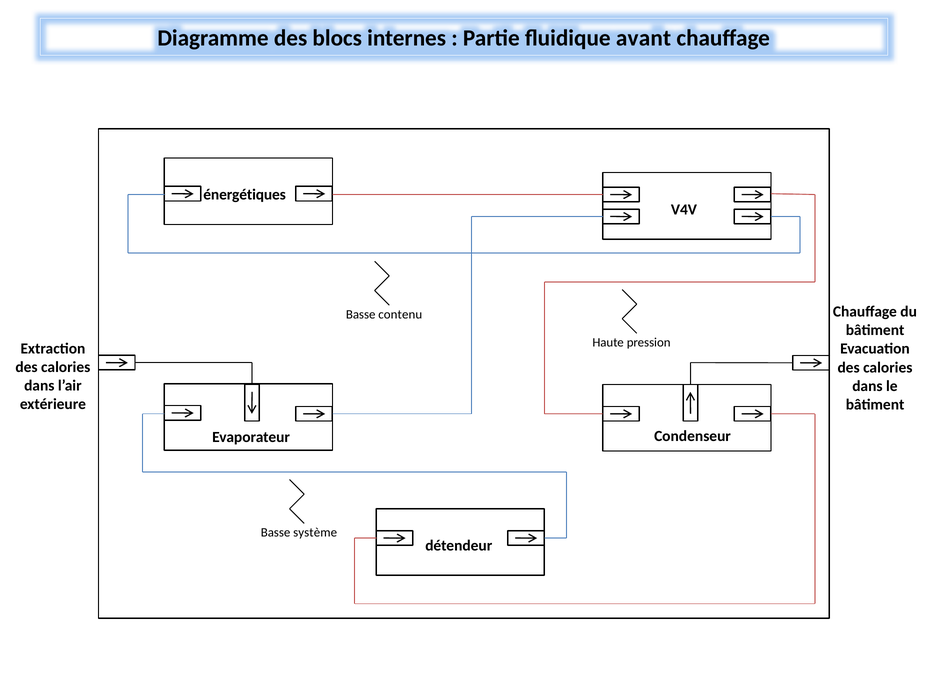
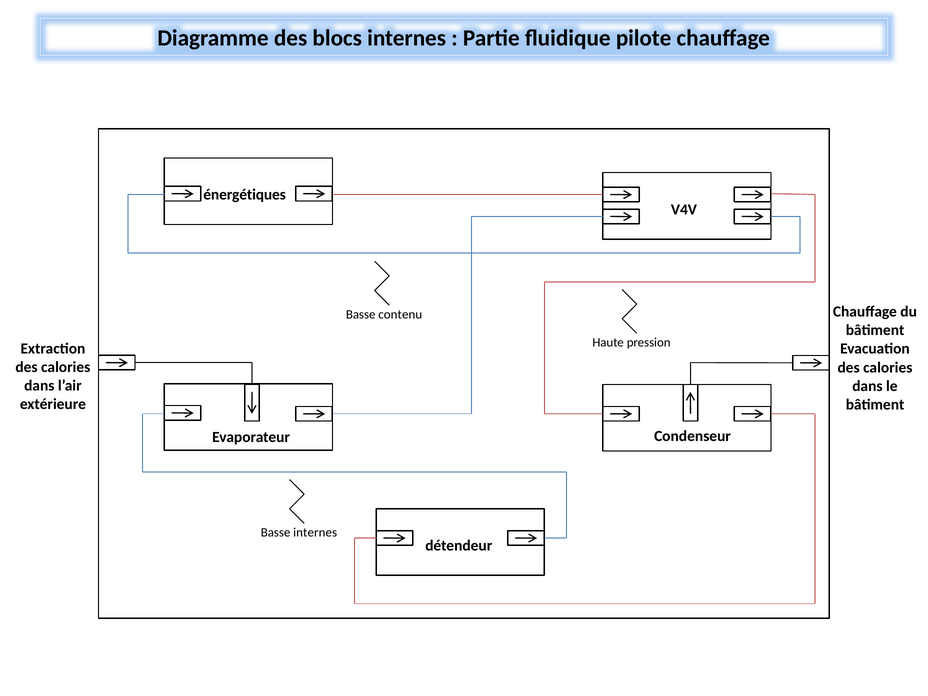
avant: avant -> pilote
Basse système: système -> internes
